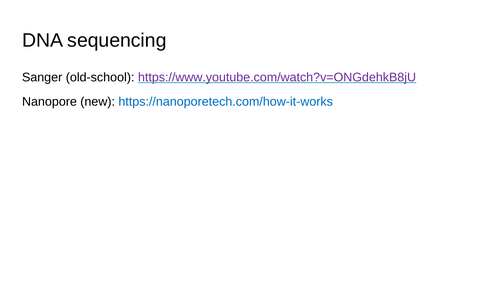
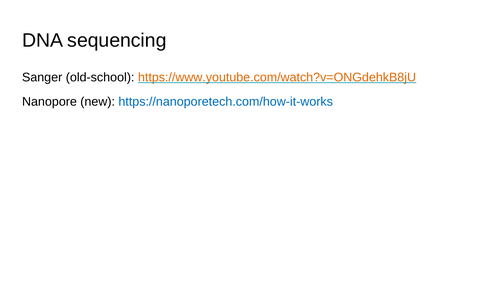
https://www.youtube.com/watch?v=ONGdehkB8jU colour: purple -> orange
